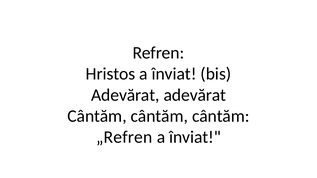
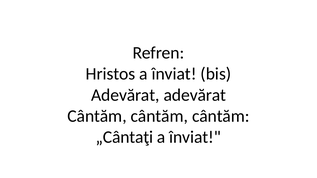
„Refren: „Refren -> „Cântaţi
